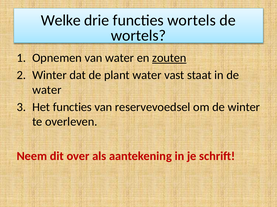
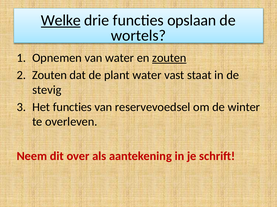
Welke underline: none -> present
functies wortels: wortels -> opslaan
Winter at (49, 75): Winter -> Zouten
water at (47, 90): water -> stevig
